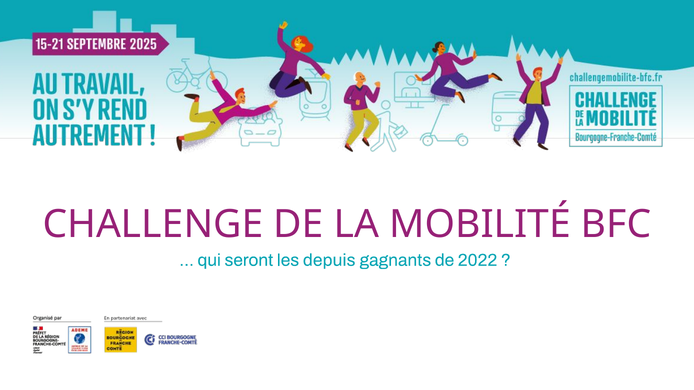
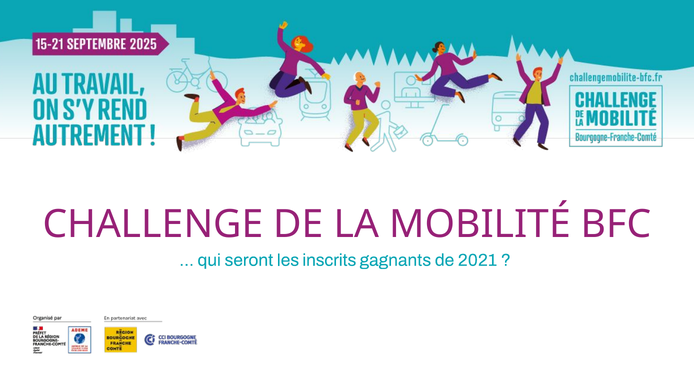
depuis: depuis -> inscrits
2022: 2022 -> 2021
